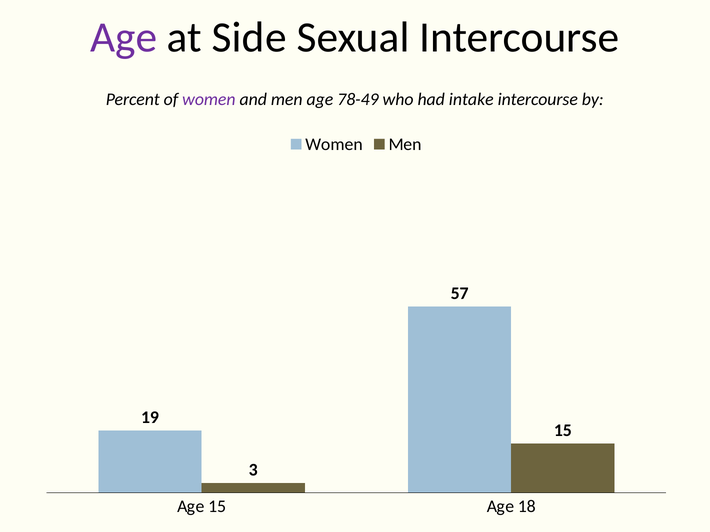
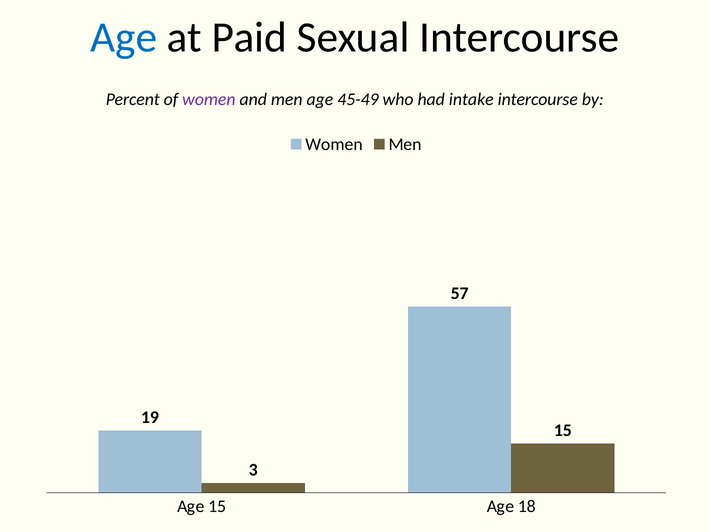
Age at (124, 37) colour: purple -> blue
Side: Side -> Paid
78-49: 78-49 -> 45-49
